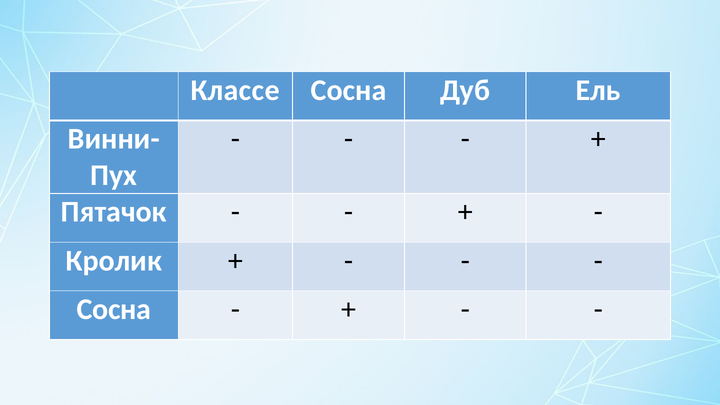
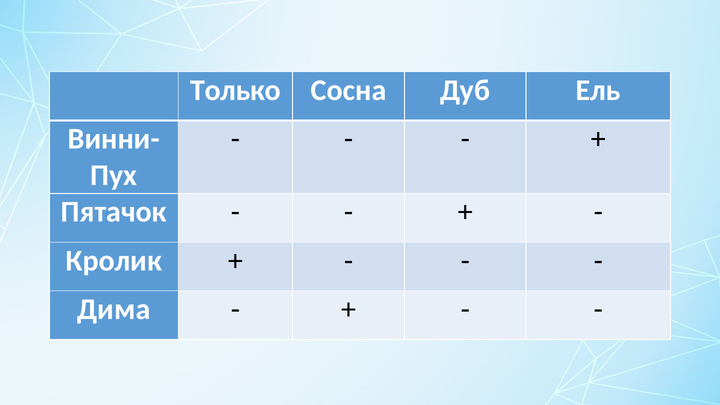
Классе: Классе -> Только
Сосна at (114, 309): Сосна -> Дима
